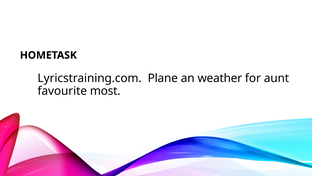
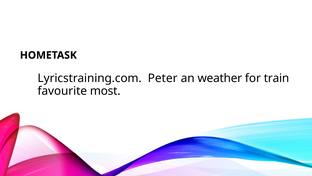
Plane: Plane -> Peter
aunt: aunt -> train
